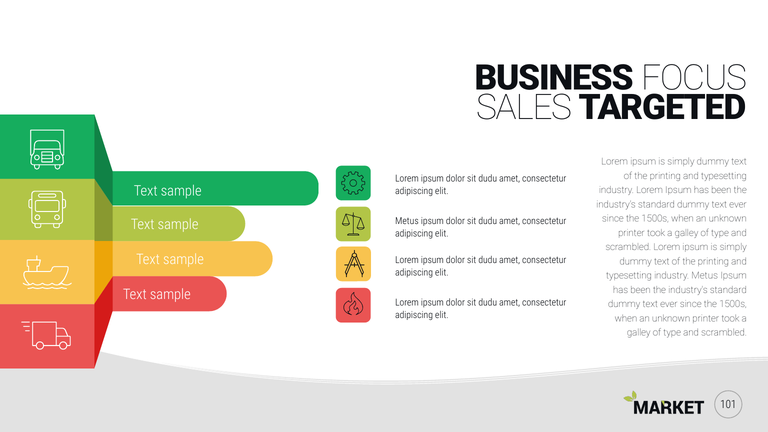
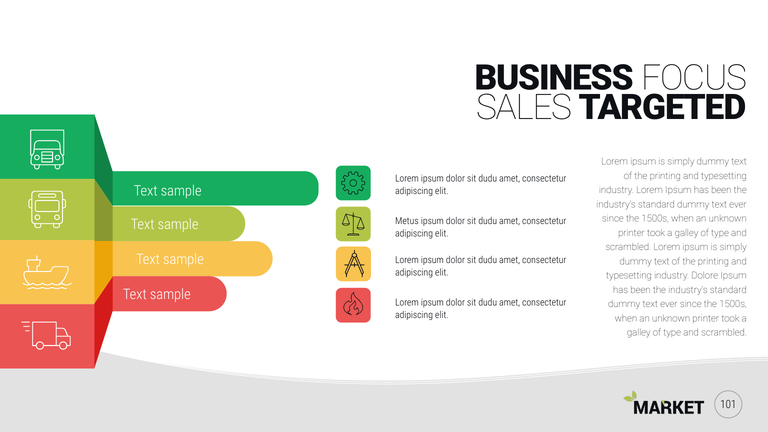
industry Metus: Metus -> Dolore
